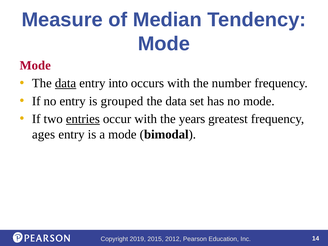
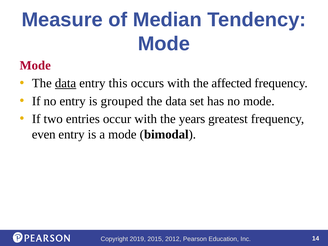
into: into -> this
number: number -> affected
entries underline: present -> none
ages: ages -> even
